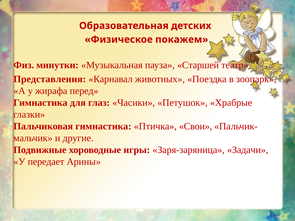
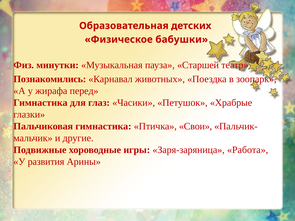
покажем: покажем -> бабушки
Представления: Представления -> Познакомились
Задачи: Задачи -> Работа
передает: передает -> развития
